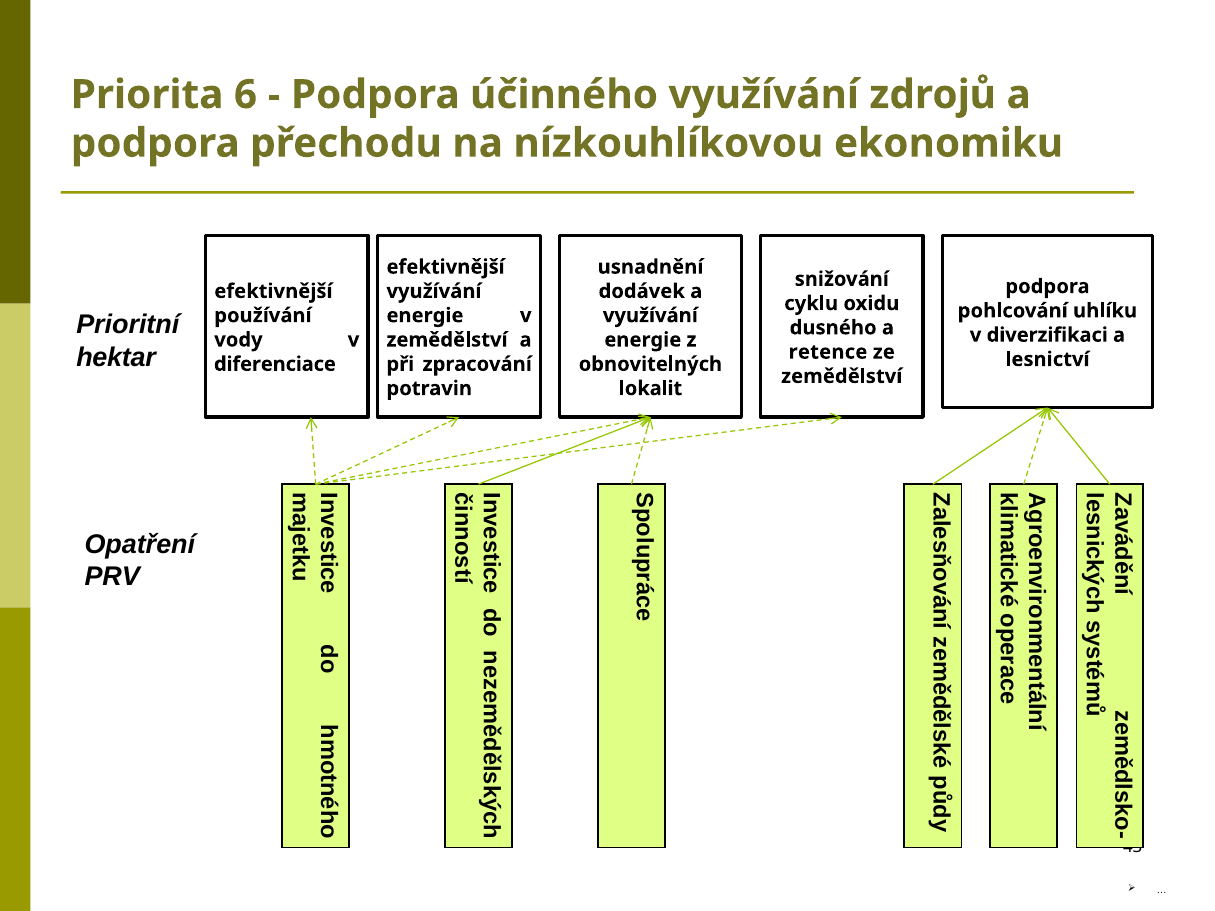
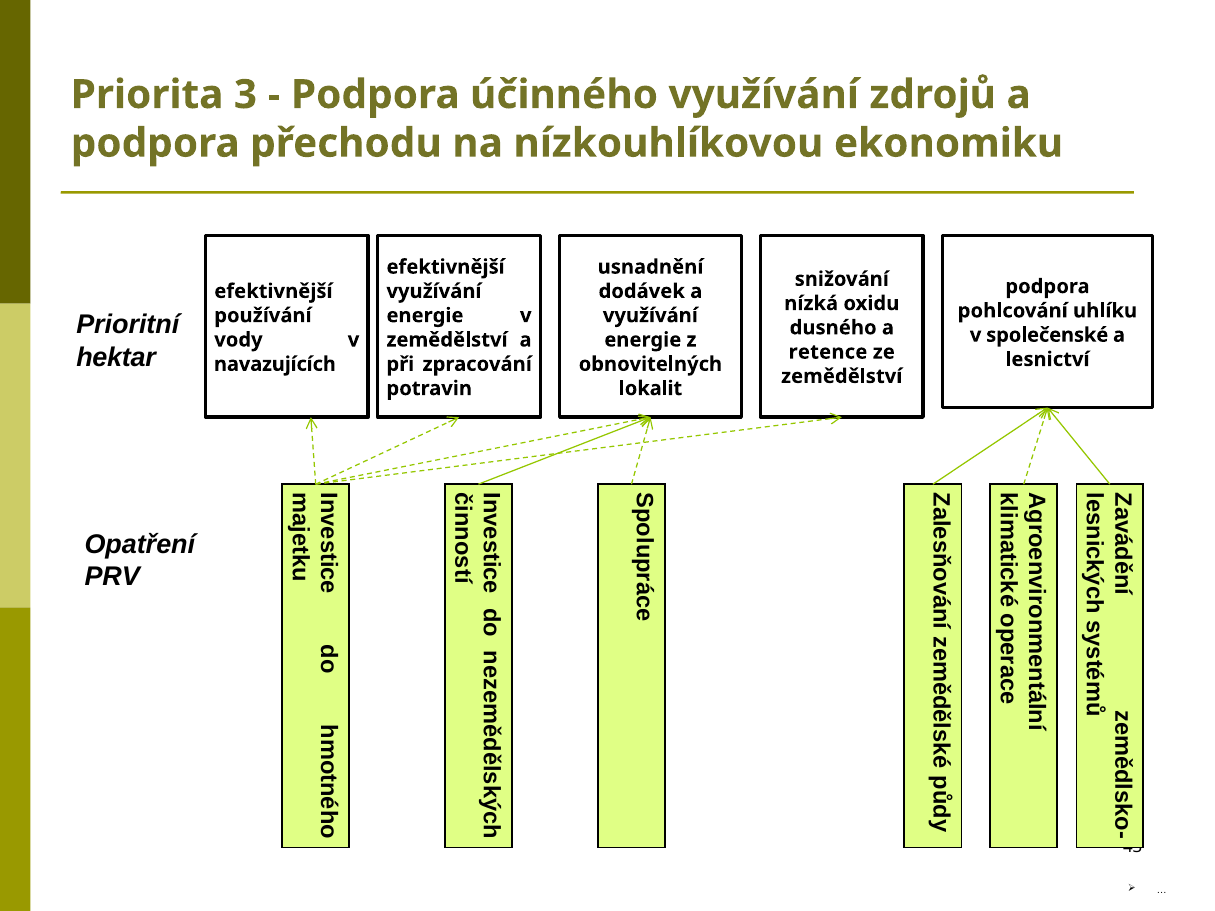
6: 6 -> 3
cyklu: cyklu -> nízká
diverzifikaci: diverzifikaci -> společenské
diferenciace: diferenciace -> navazujících
